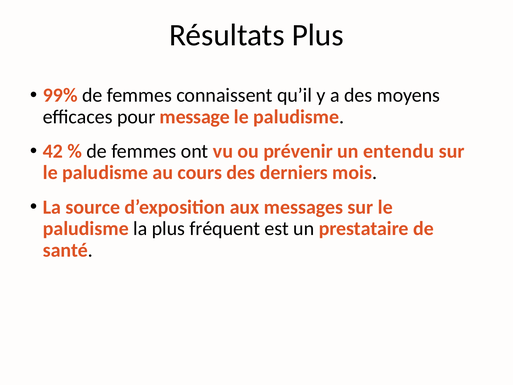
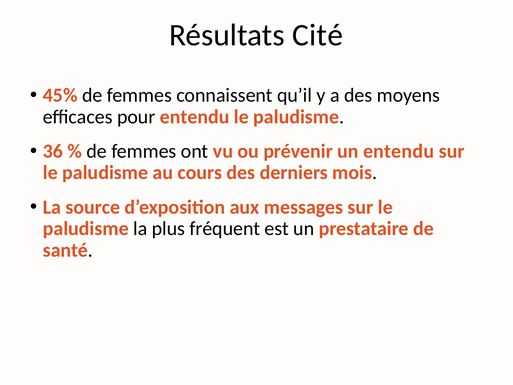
Résultats Plus: Plus -> Cité
99%: 99% -> 45%
pour message: message -> entendu
42: 42 -> 36
